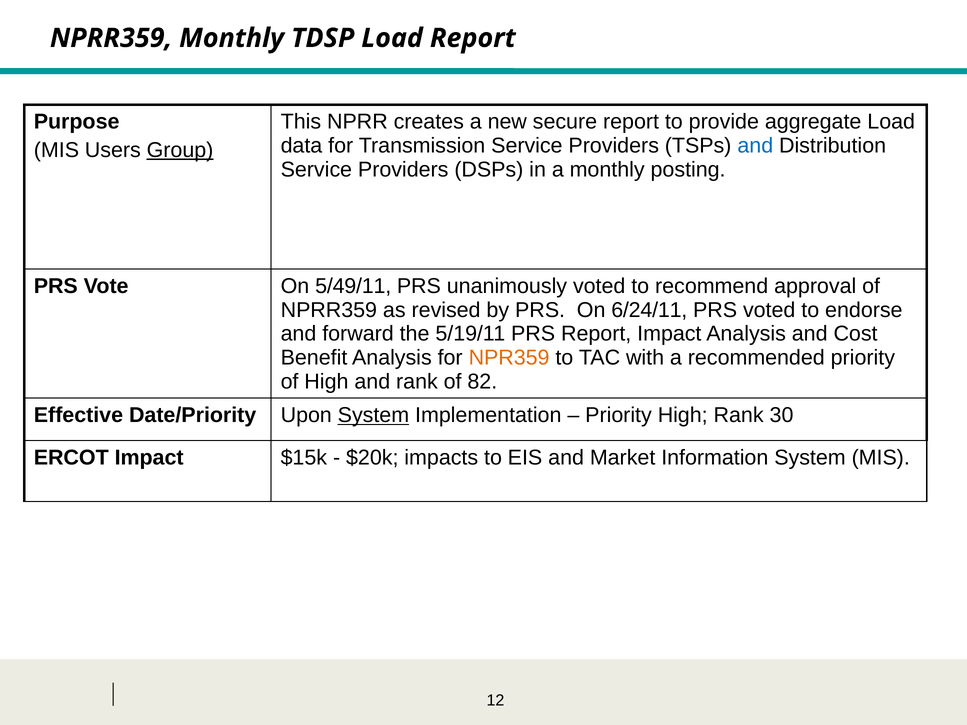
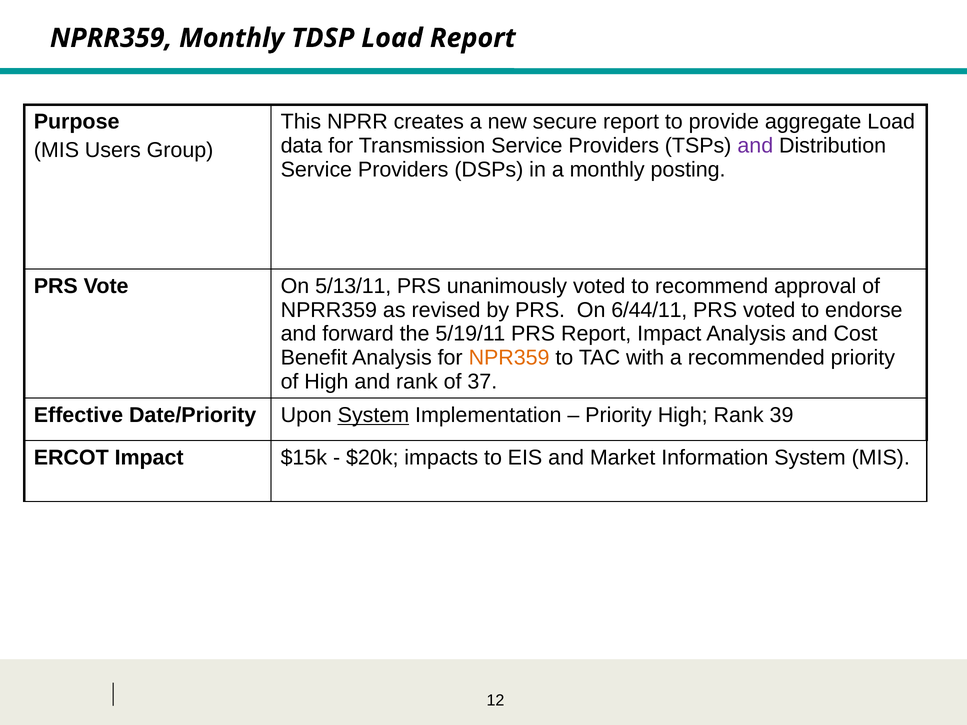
and at (755, 146) colour: blue -> purple
Group underline: present -> none
5/49/11: 5/49/11 -> 5/13/11
6/24/11: 6/24/11 -> 6/44/11
82: 82 -> 37
30: 30 -> 39
